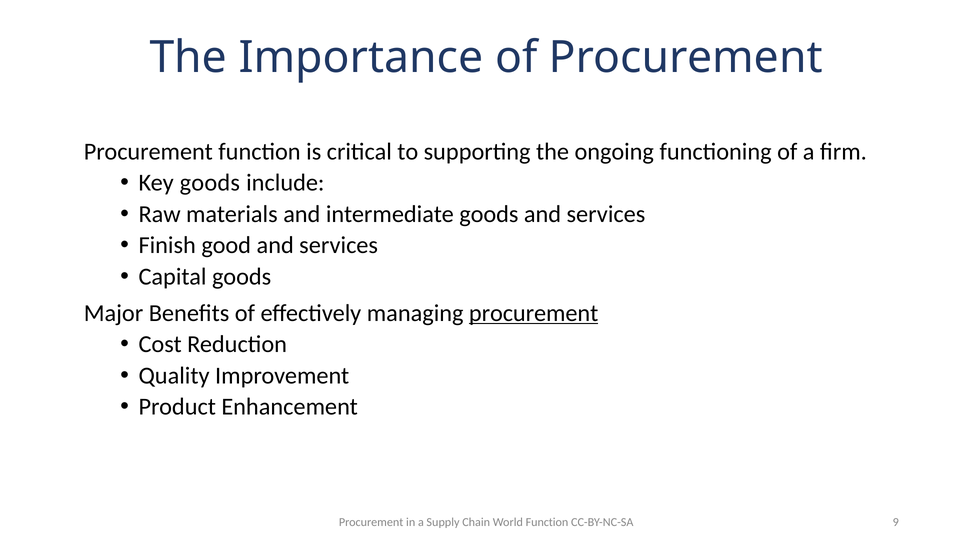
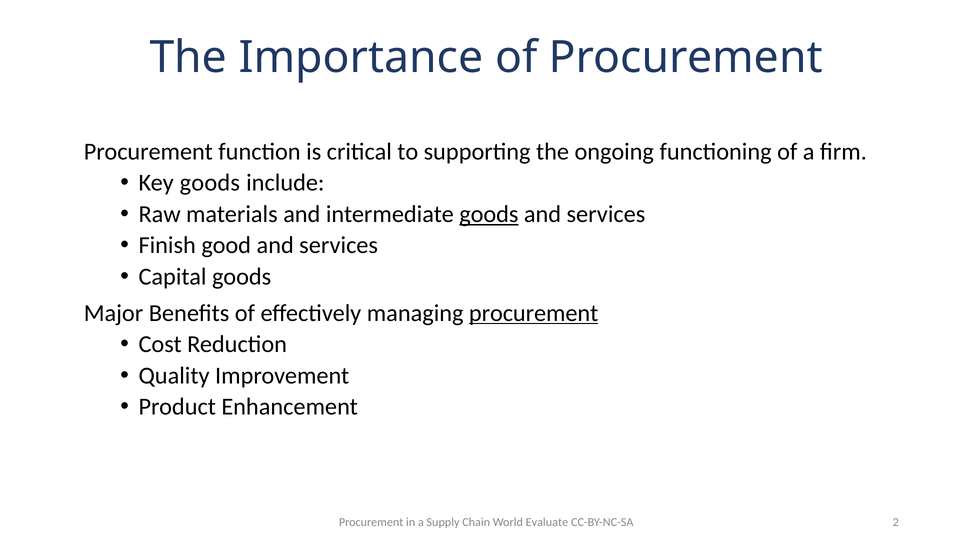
goods at (489, 214) underline: none -> present
World Function: Function -> Evaluate
9: 9 -> 2
